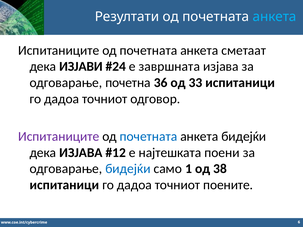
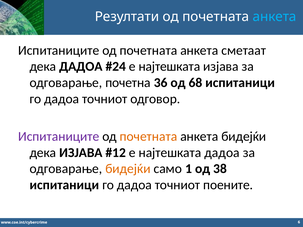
дека ИЗЈАВИ: ИЗЈАВИ -> ДАДОА
завршната at (169, 67): завршната -> најтешката
33: 33 -> 68
почетната at (148, 137) colour: blue -> orange
најтешката поени: поени -> дадоа
бидејќи at (128, 169) colour: blue -> orange
